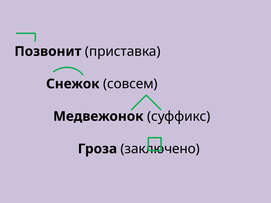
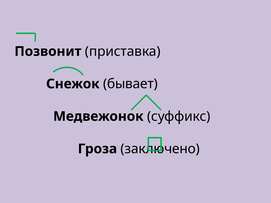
совсем: совсем -> бывает
